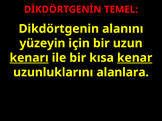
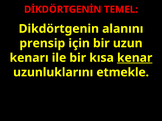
yüzeyin: yüzeyin -> prensip
kenarı underline: present -> none
alanlara: alanlara -> etmekle
